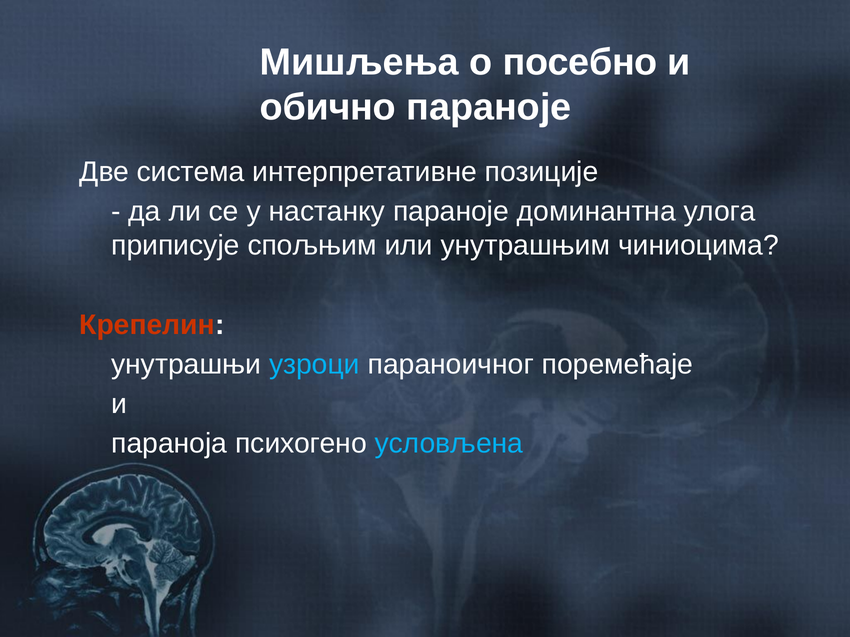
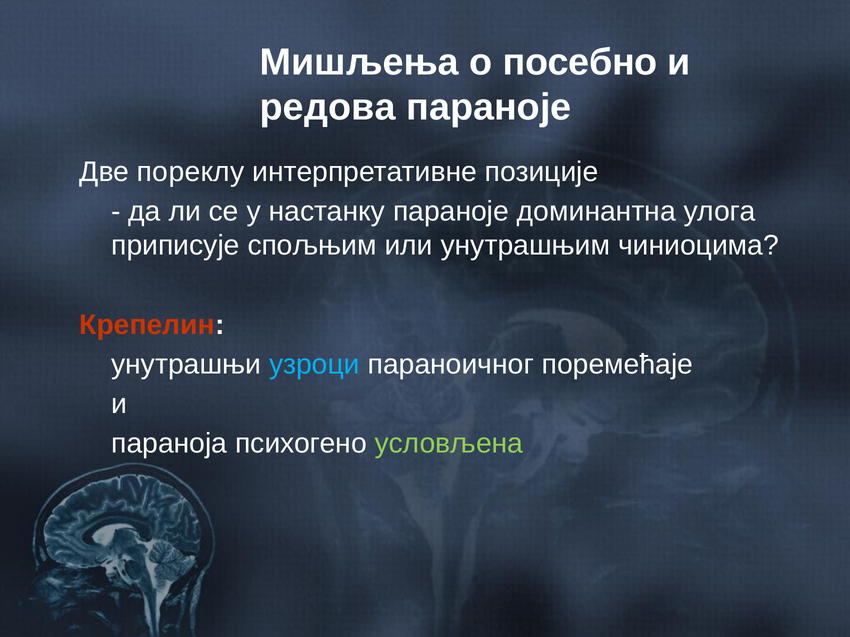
обично: обично -> редова
система: система -> пореклу
условљена colour: light blue -> light green
